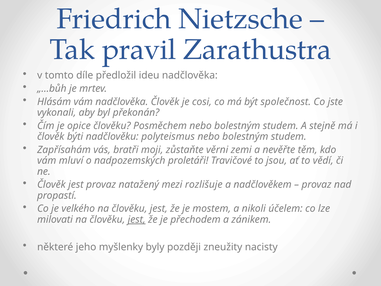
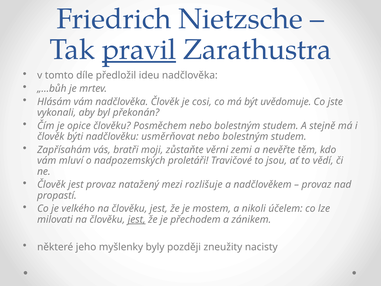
pravil underline: none -> present
společnost: společnost -> uvědomuje
polyteismus: polyteismus -> usměrňovat
